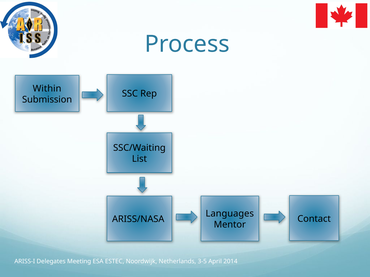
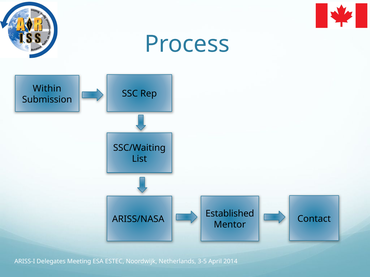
Languages: Languages -> Established
